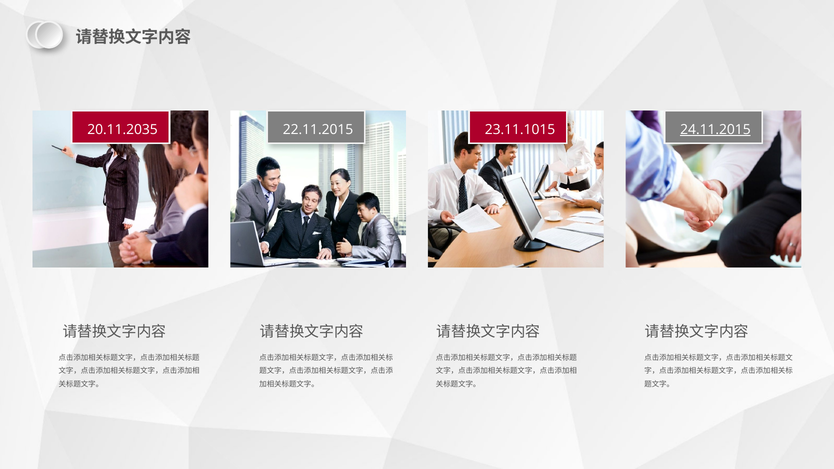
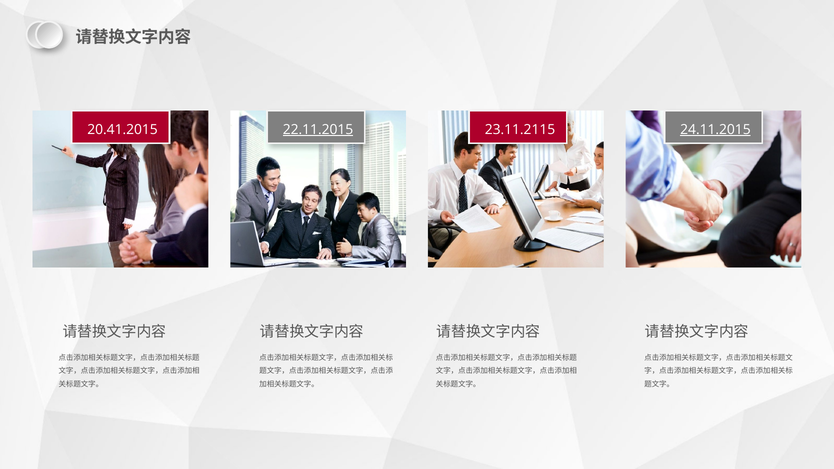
20.11.2035: 20.11.2035 -> 20.41.2015
22.11.2015 underline: none -> present
23.11.1015: 23.11.1015 -> 23.11.2115
